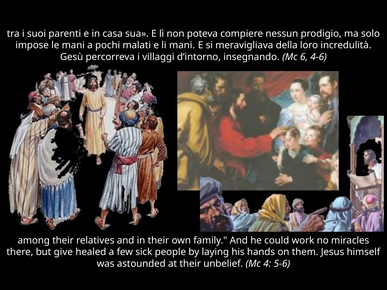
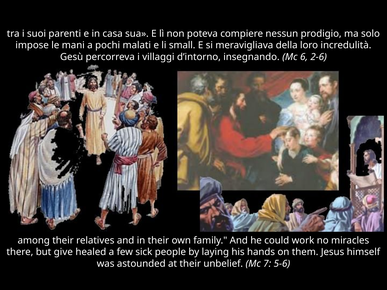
li mani: mani -> small
4-6: 4-6 -> 2-6
4: 4 -> 7
